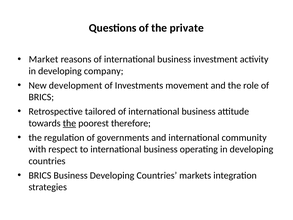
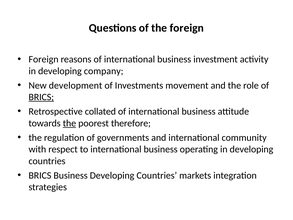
the private: private -> foreign
Market at (43, 59): Market -> Foreign
BRICS at (41, 97) underline: none -> present
tailored: tailored -> collated
